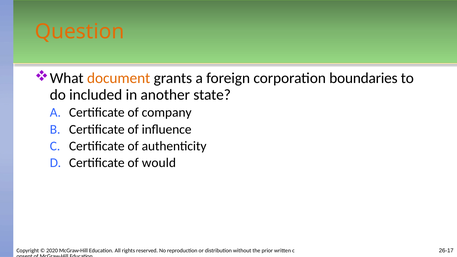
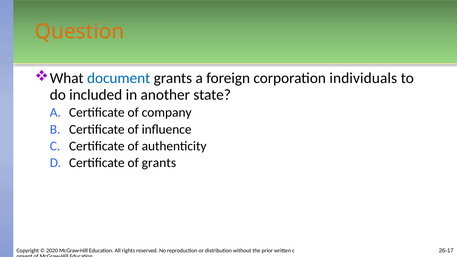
document colour: orange -> blue
boundaries: boundaries -> individuals
of would: would -> grants
